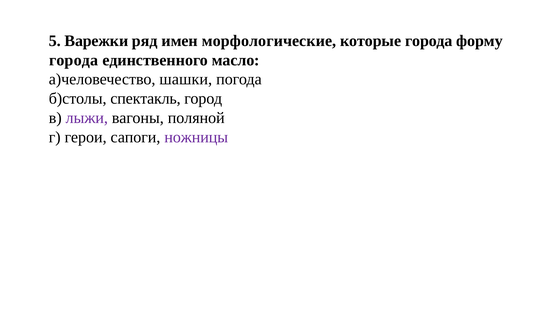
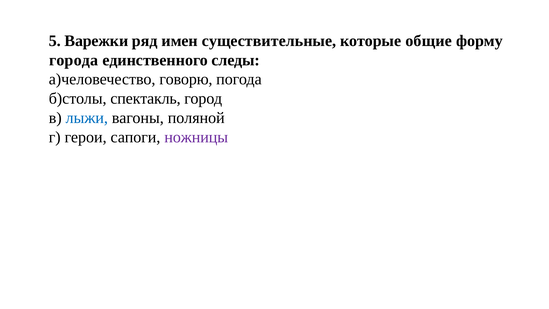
морфологические: морфологические -> существительные
которые города: города -> общие
масло: масло -> следы
шашки: шашки -> говорю
лыжи colour: purple -> blue
